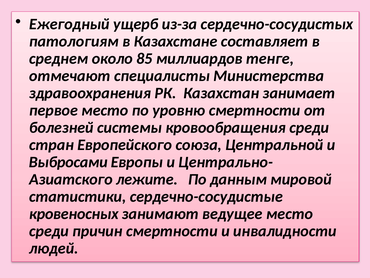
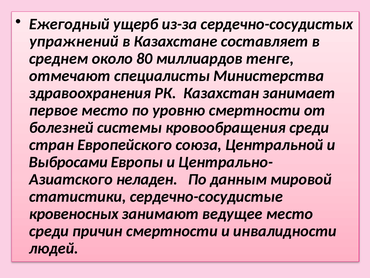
патологиям: патологиям -> упражнений
85: 85 -> 80
лежите: лежите -> неладен
